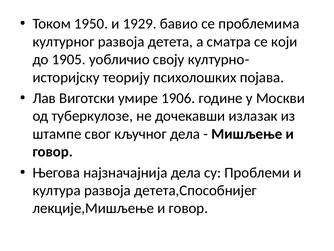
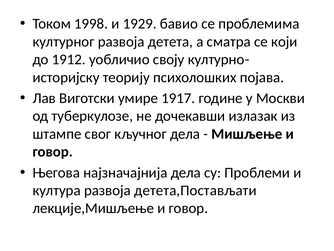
1950: 1950 -> 1998
1905: 1905 -> 1912
1906: 1906 -> 1917
детета,Способнијег: детета,Способнијег -> детета,Постављати
